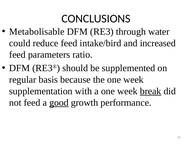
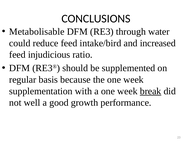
parameters: parameters -> injudicious
not feed: feed -> well
good underline: present -> none
